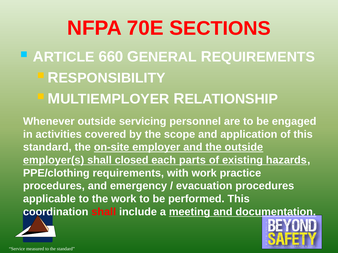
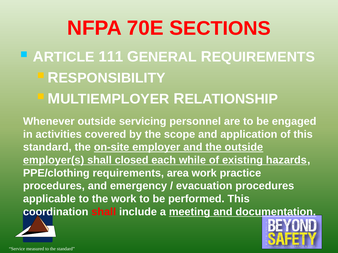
660: 660 -> 111
parts: parts -> while
with: with -> area
